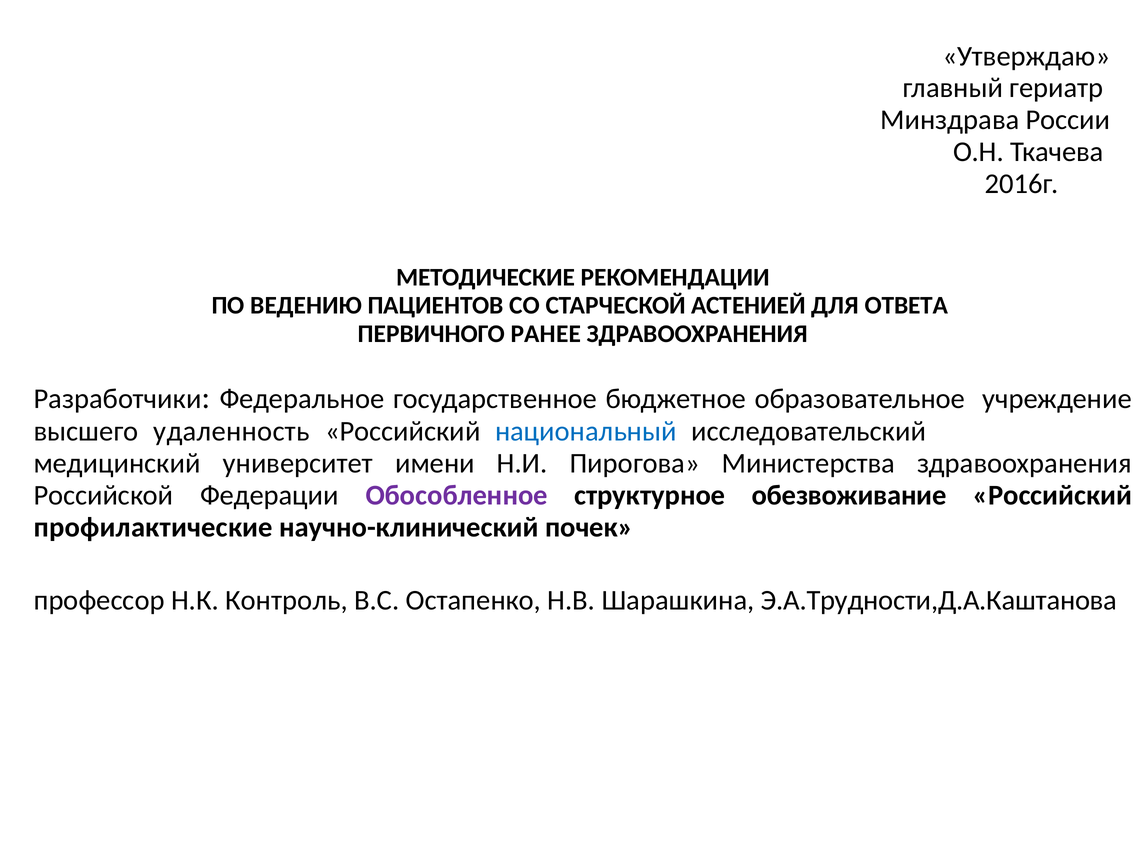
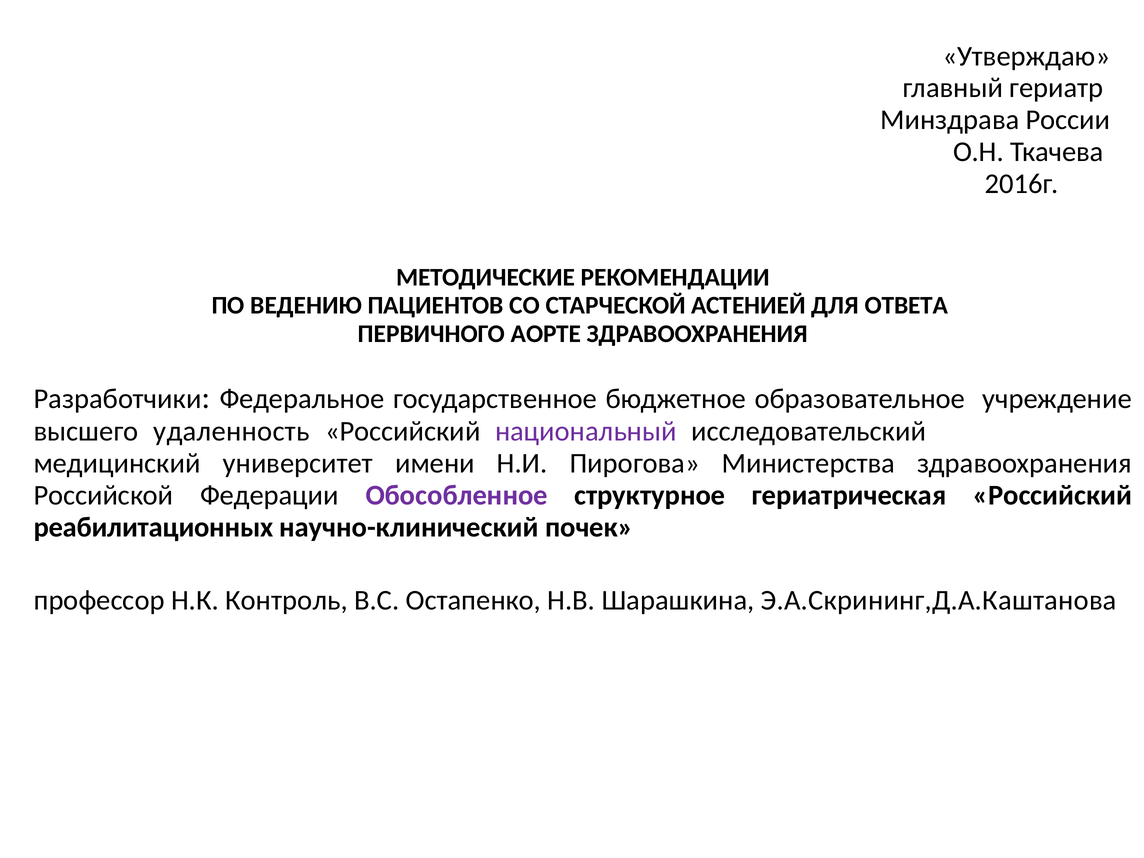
РАНЕЕ: РАНЕЕ -> АОРТЕ
национальный colour: blue -> purple
обезвоживание: обезвоживание -> гериатрическая
профилактические: профилактические -> реабилитационных
Э.А.Трудности,Д.А.Каштанова: Э.А.Трудности,Д.А.Каштанова -> Э.А.Скрининг,Д.А.Каштанова
